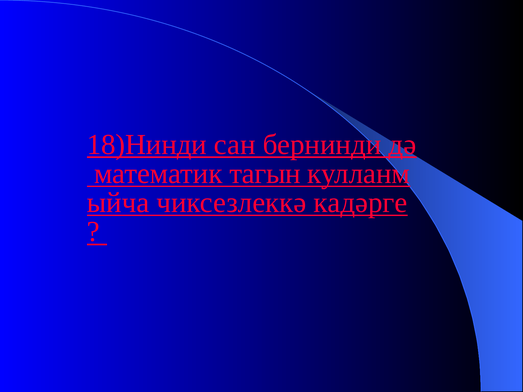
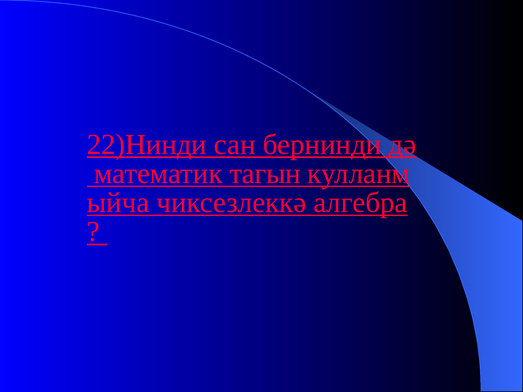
18)Нинди: 18)Нинди -> 22)Нинди
кадәрге: кадәрге -> алгебра
